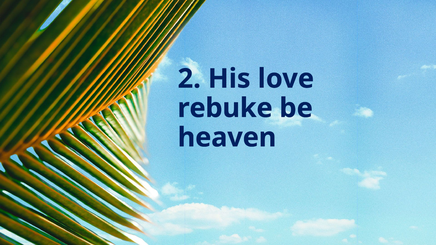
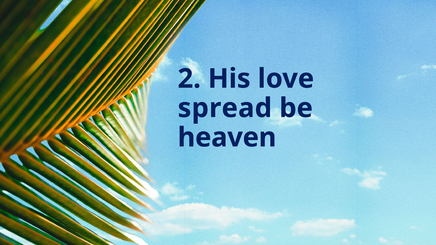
rebuke: rebuke -> spread
